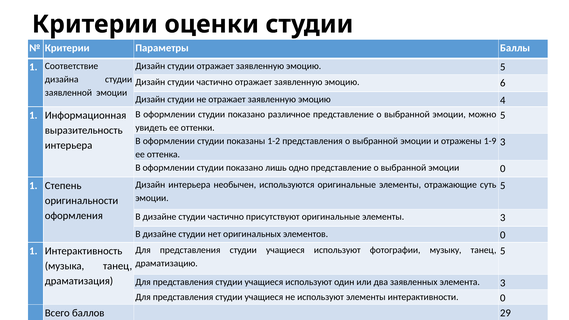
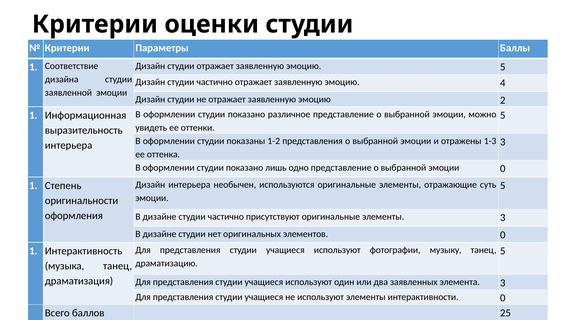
6: 6 -> 4
4: 4 -> 2
1-9: 1-9 -> 1-3
29: 29 -> 25
